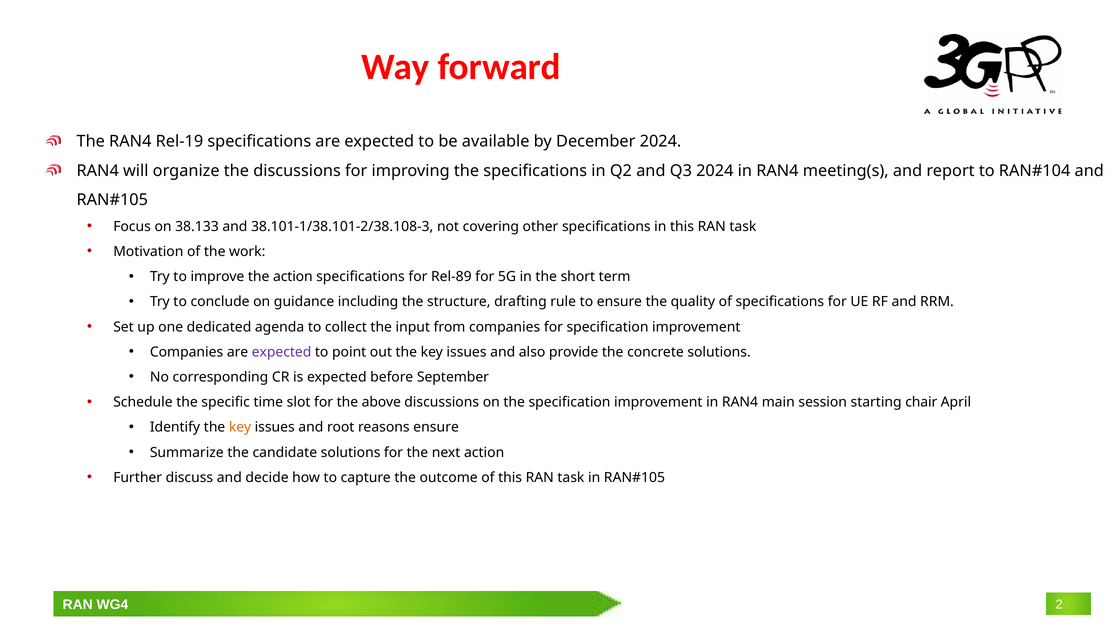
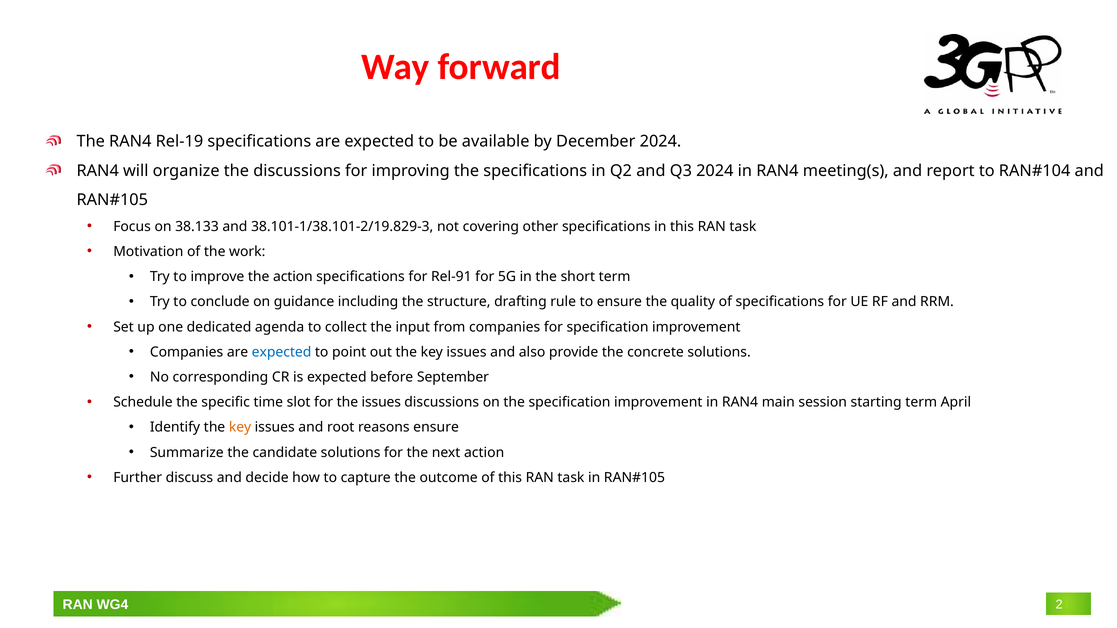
38.101-1/38.101-2/38.108-3: 38.101-1/38.101-2/38.108-3 -> 38.101-1/38.101-2/19.829-3
Rel-89: Rel-89 -> Rel-91
expected at (282, 352) colour: purple -> blue
the above: above -> issues
starting chair: chair -> term
